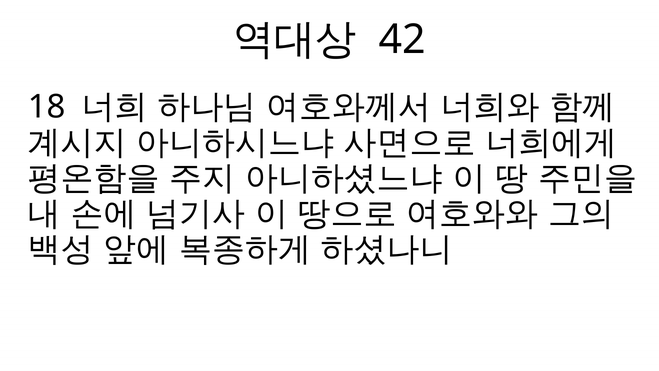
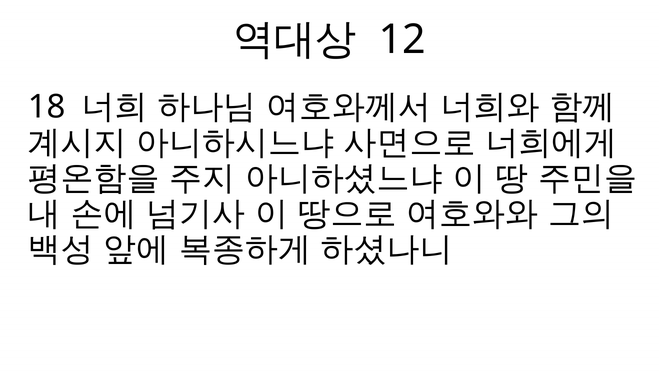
42: 42 -> 12
